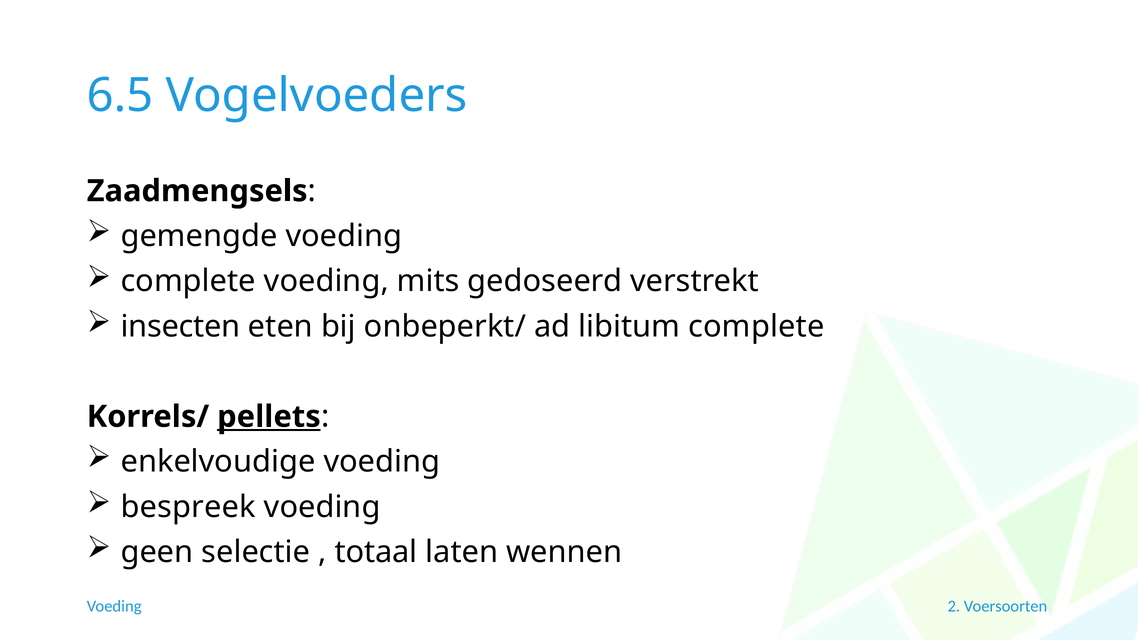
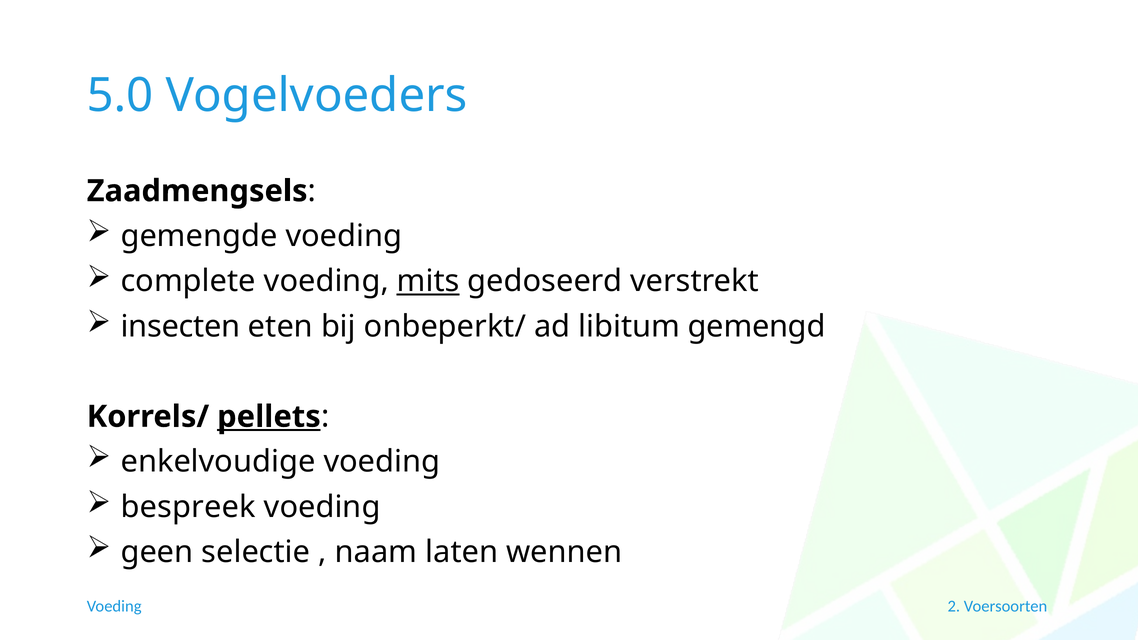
6.5: 6.5 -> 5.0
mits underline: none -> present
libitum complete: complete -> gemengd
totaal: totaal -> naam
